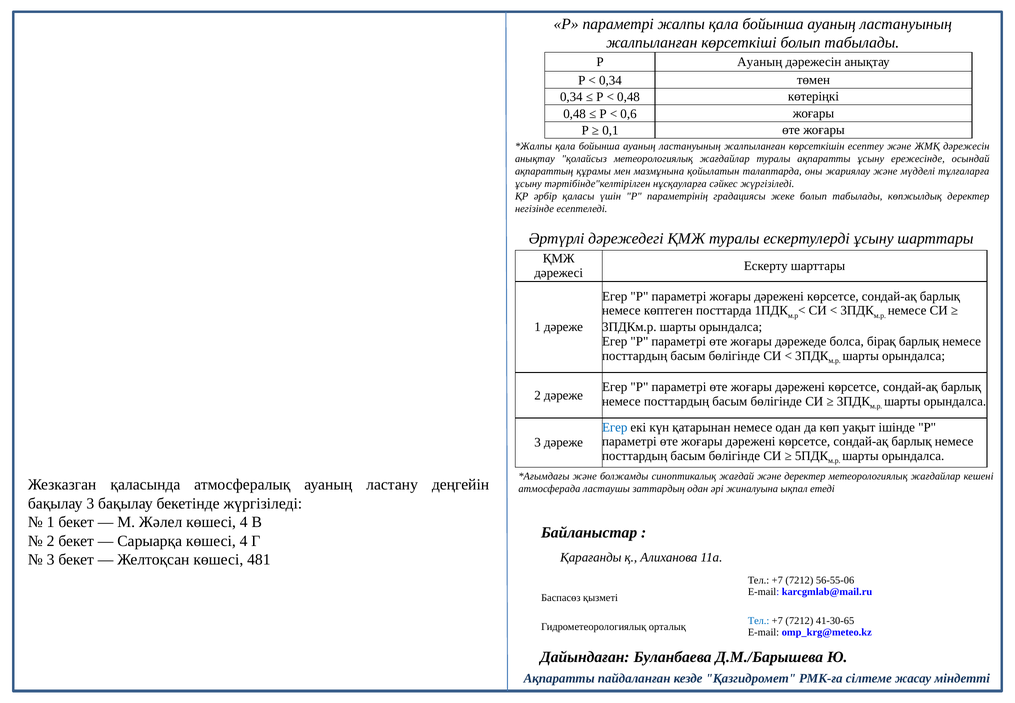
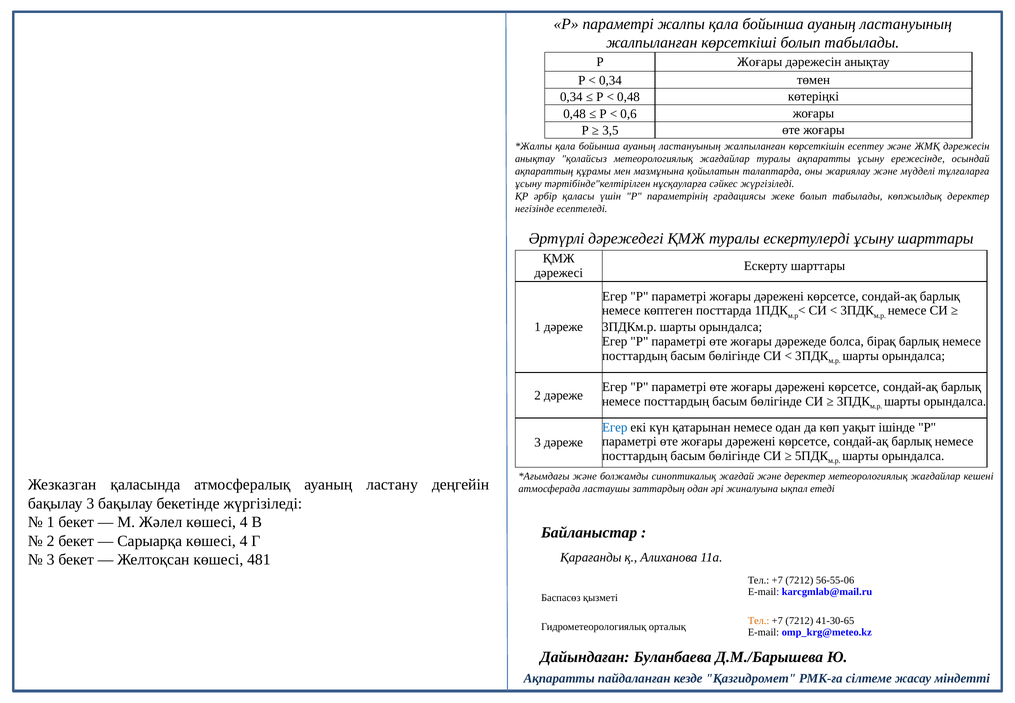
Р Ауаның: Ауаның -> Жоғары
0,1: 0,1 -> 3,5
Тел at (759, 621) colour: blue -> orange
